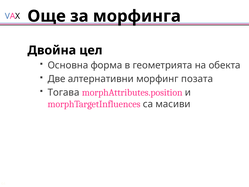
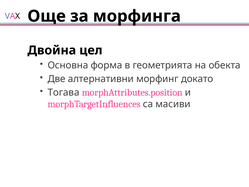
позата: позата -> докато
